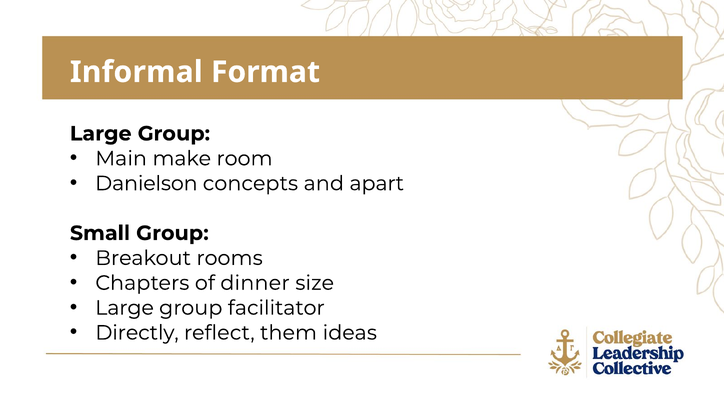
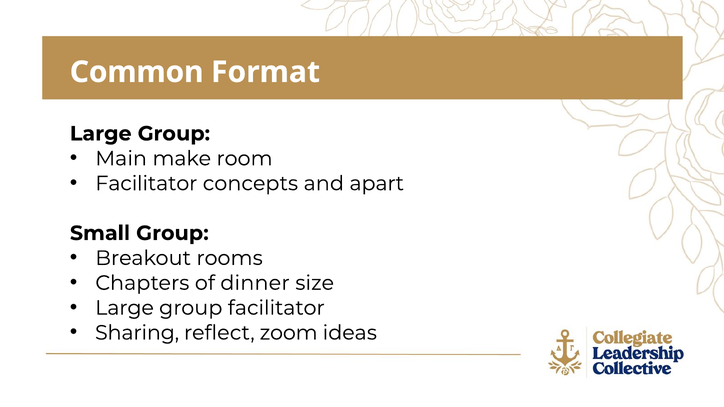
Informal: Informal -> Common
Danielson at (146, 184): Danielson -> Facilitator
Directly: Directly -> Sharing
them: them -> zoom
